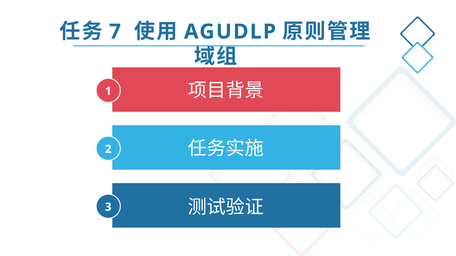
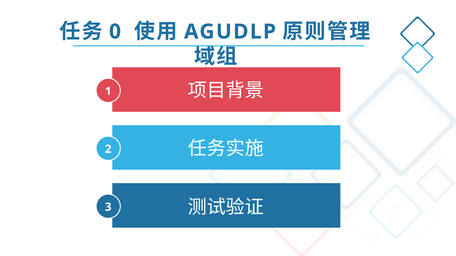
7: 7 -> 0
